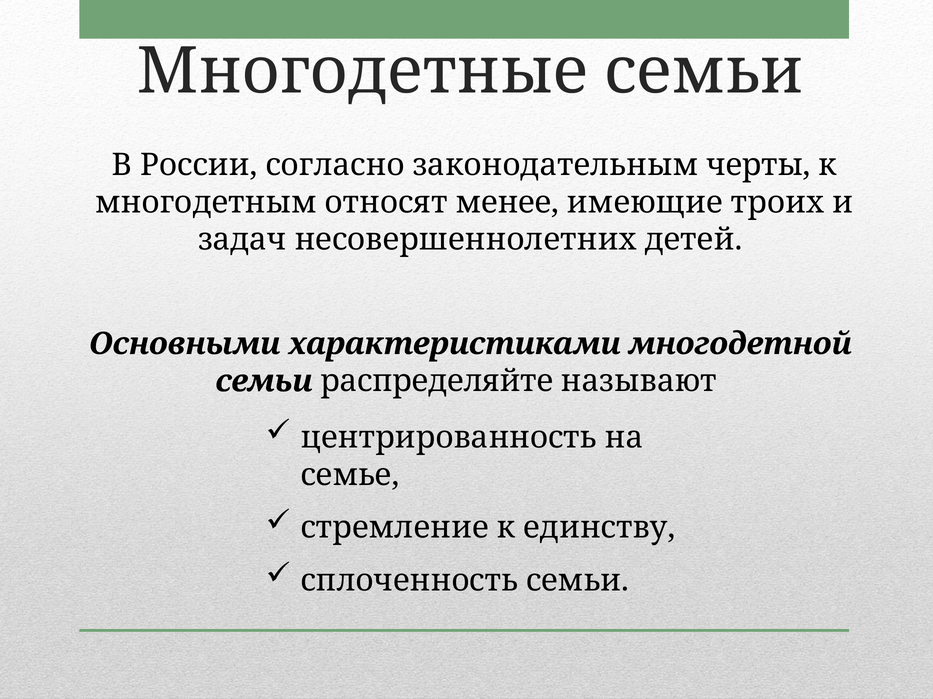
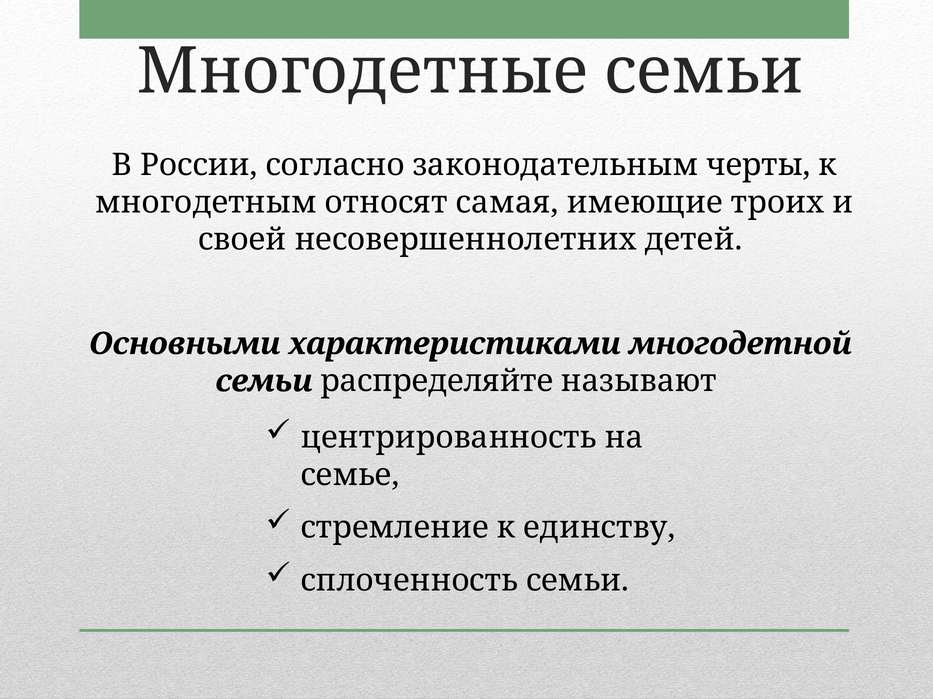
менее: менее -> самая
задач: задач -> своей
